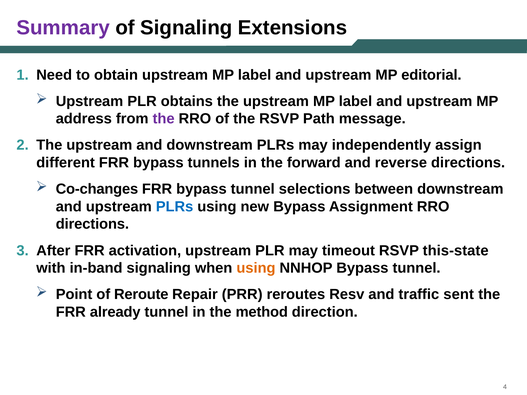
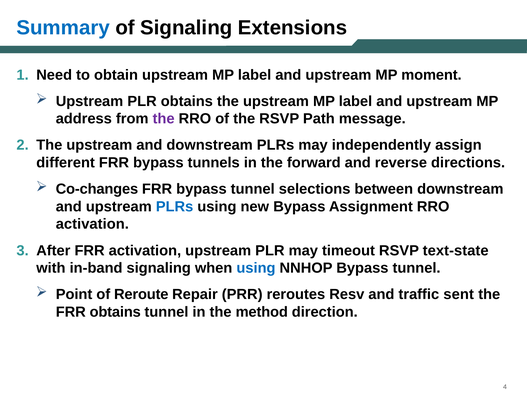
Summary colour: purple -> blue
editorial: editorial -> moment
directions at (92, 224): directions -> activation
this-state: this-state -> text-state
using at (256, 268) colour: orange -> blue
FRR already: already -> obtains
